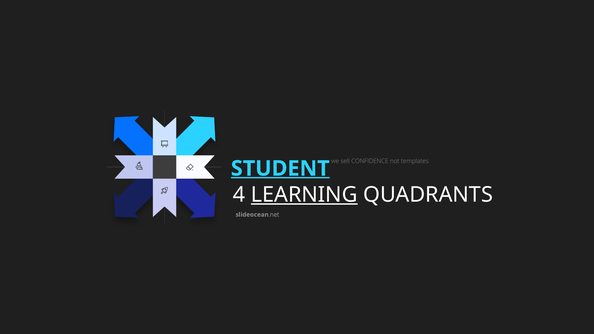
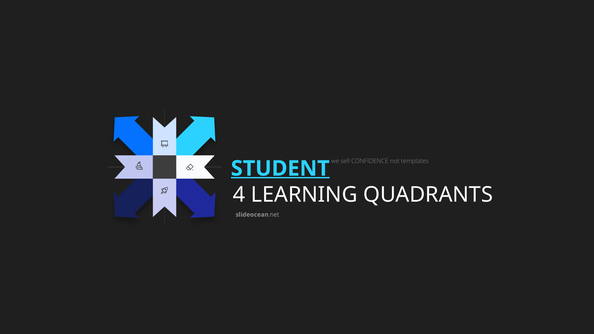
LEARNING underline: present -> none
